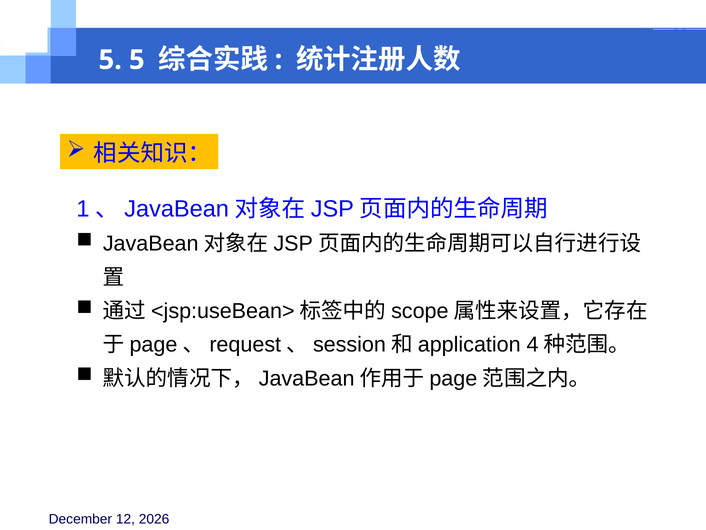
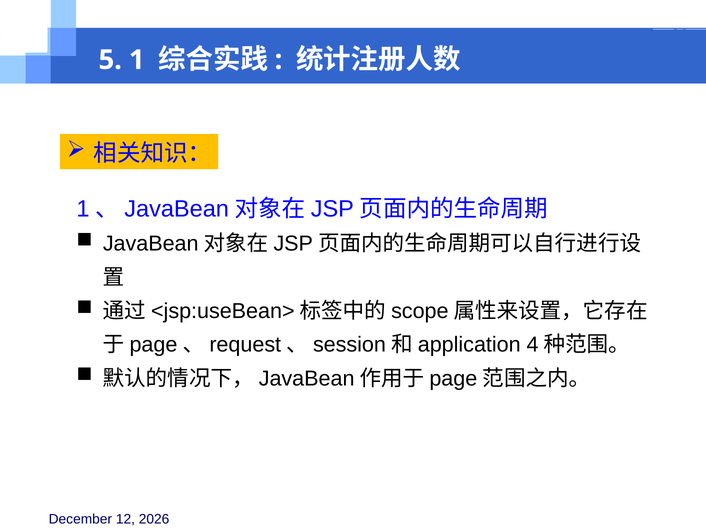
5 5: 5 -> 1
